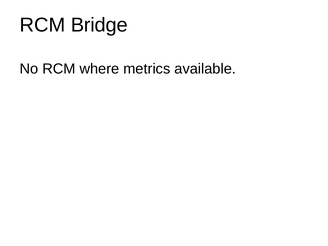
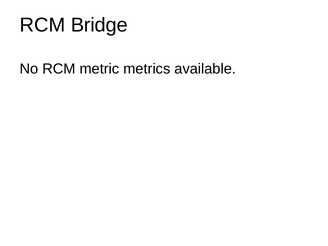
where: where -> metric
